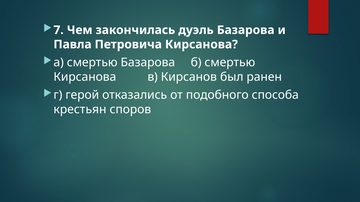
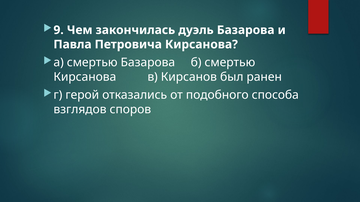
7: 7 -> 9
крестьян: крестьян -> взглядов
